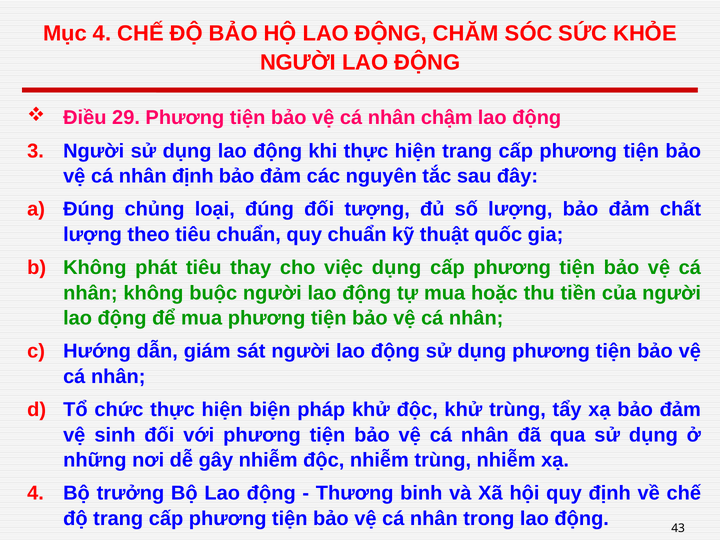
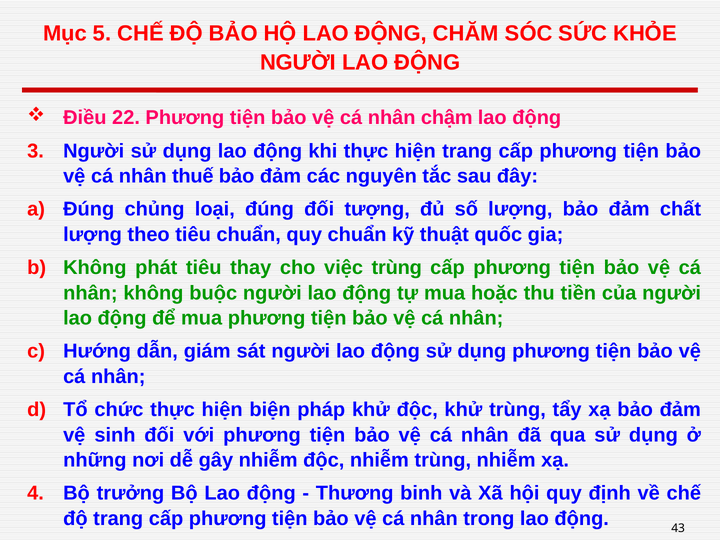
Mục 4: 4 -> 5
29: 29 -> 22
nhân định: định -> thuế
việc dụng: dụng -> trùng
